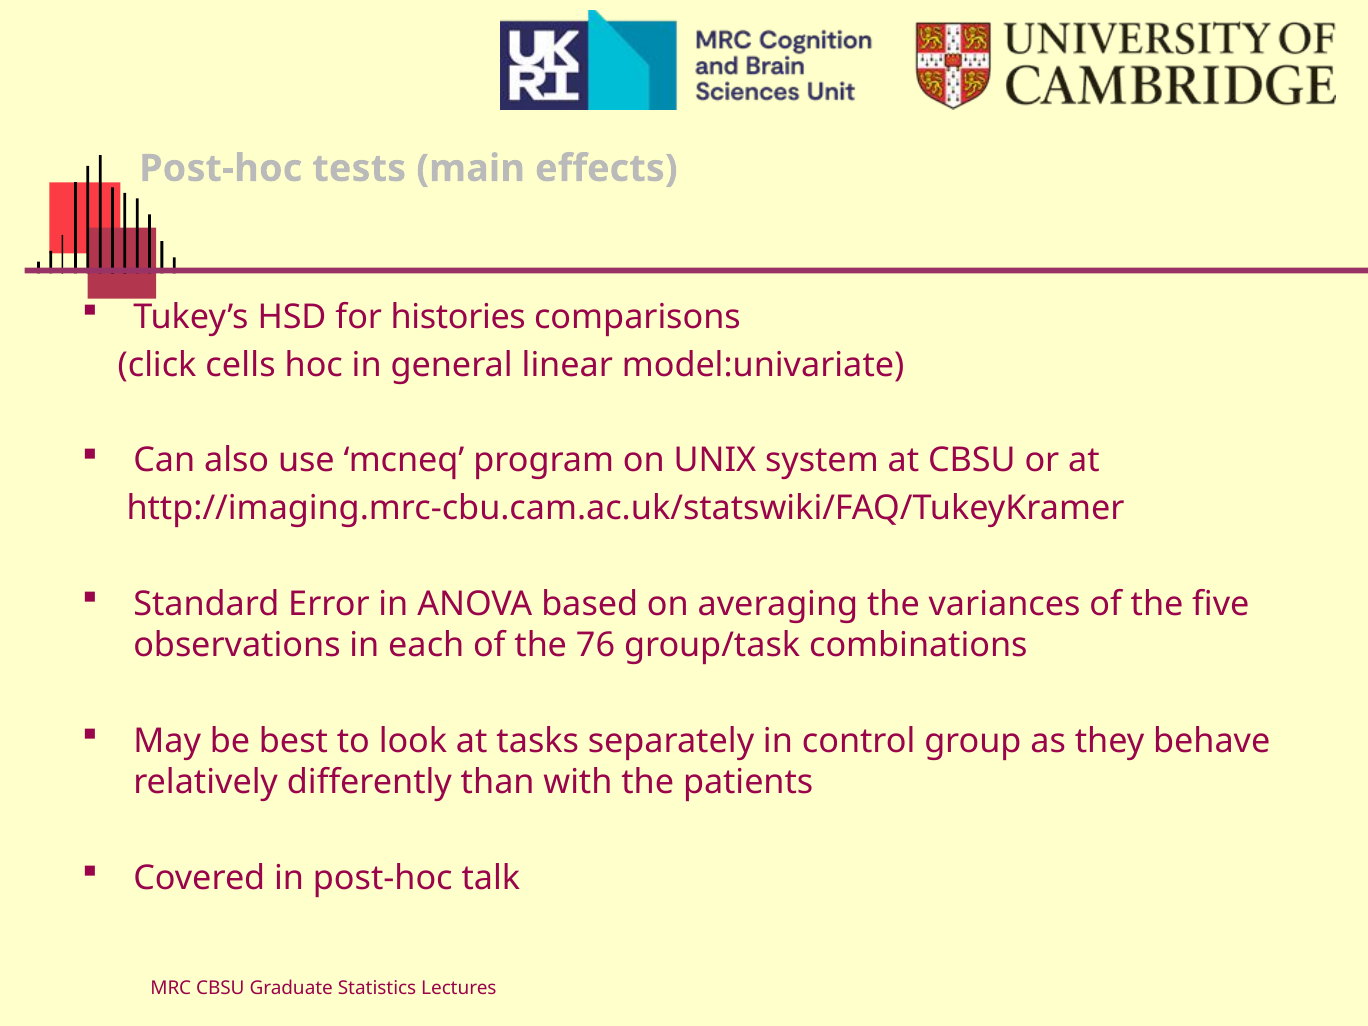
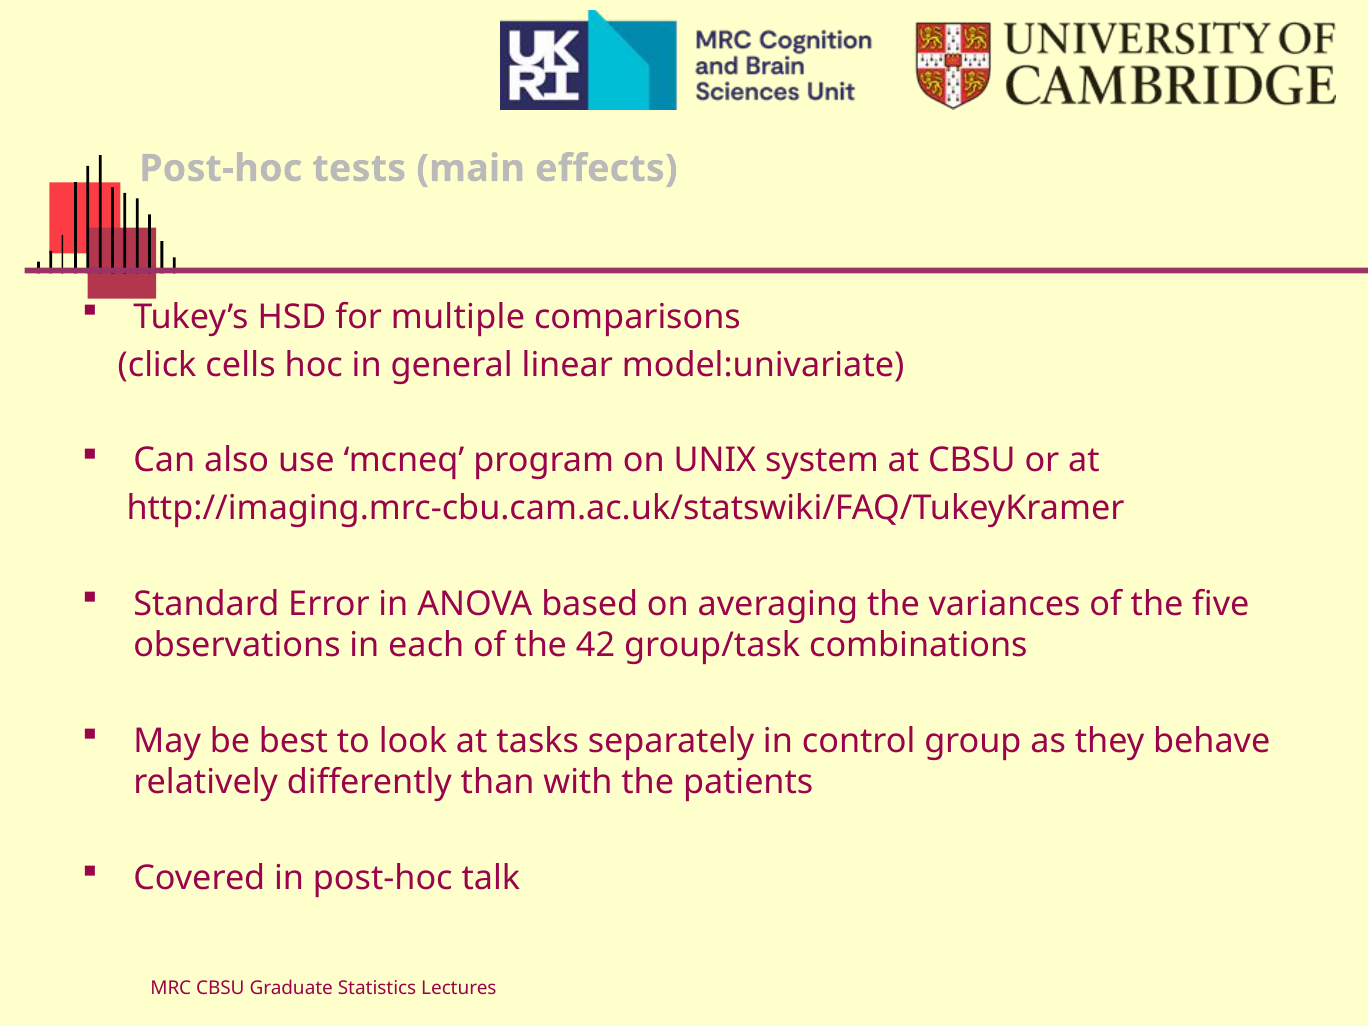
histories: histories -> multiple
76: 76 -> 42
